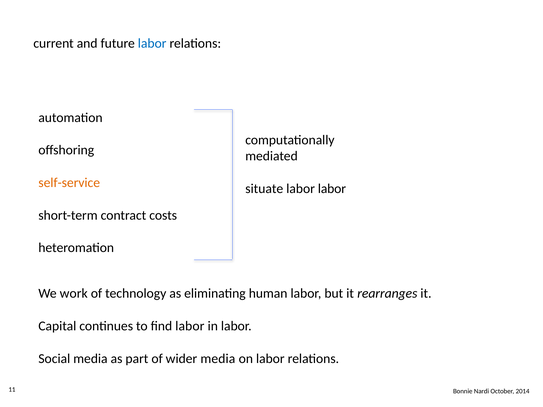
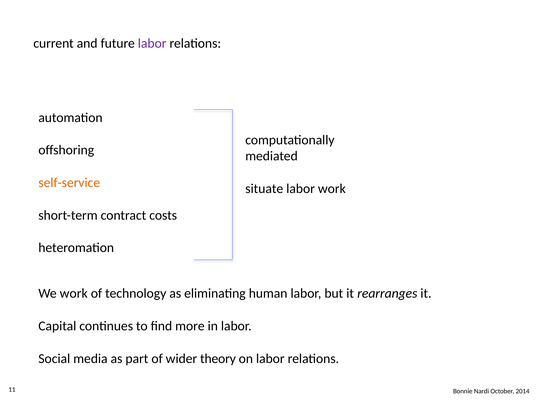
labor at (152, 43) colour: blue -> purple
labor labor: labor -> work
find labor: labor -> more
wider media: media -> theory
